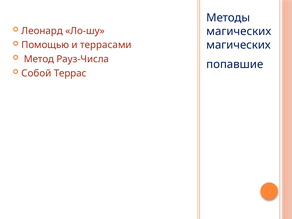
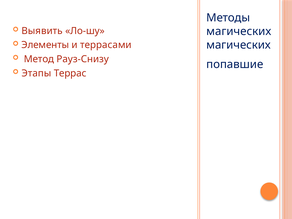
Леонард: Леонард -> Выявить
Помощью: Помощью -> Элементы
Рауз-Числа: Рауз-Числа -> Рауз-Снизу
Собой: Собой -> Этапы
